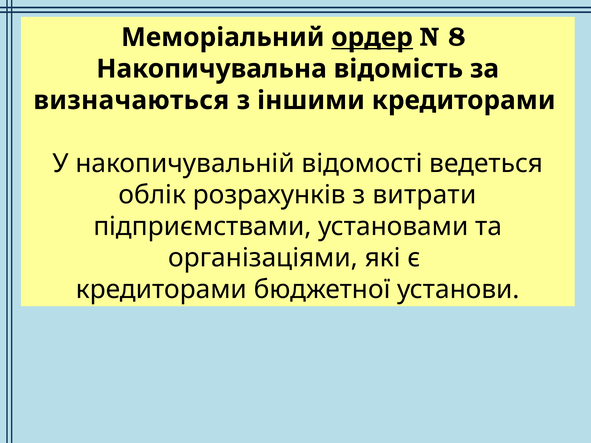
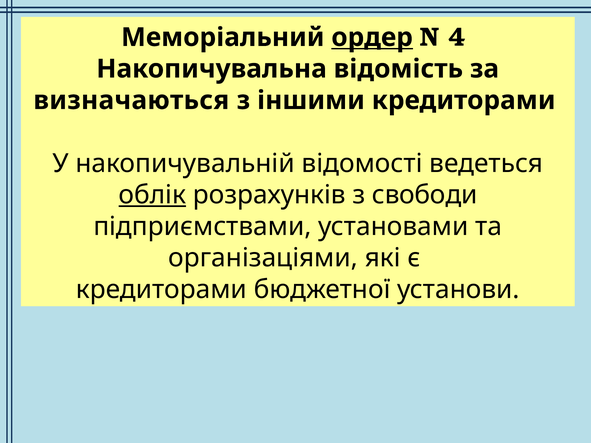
8: 8 -> 4
облік underline: none -> present
витрати: витрати -> свободи
